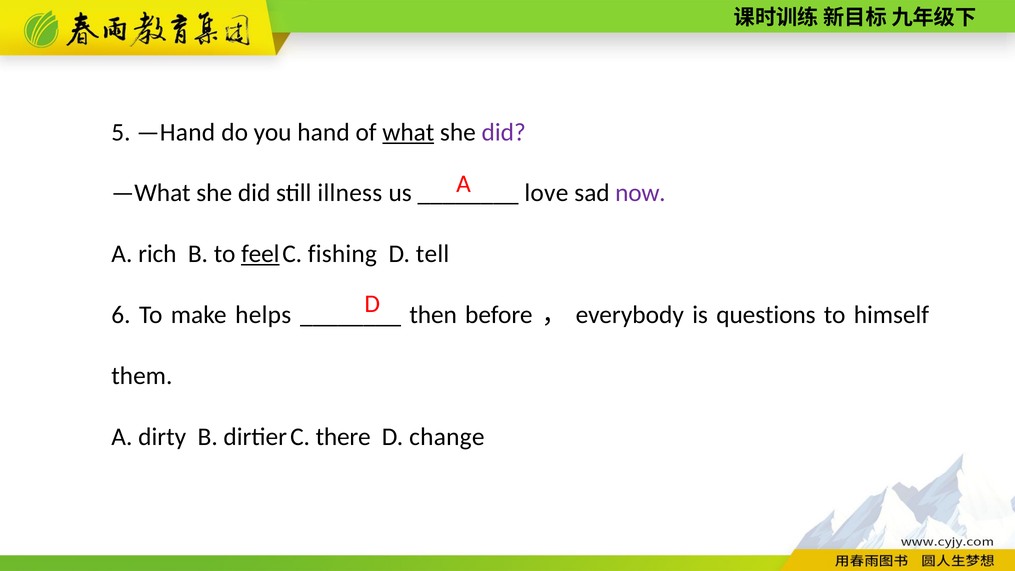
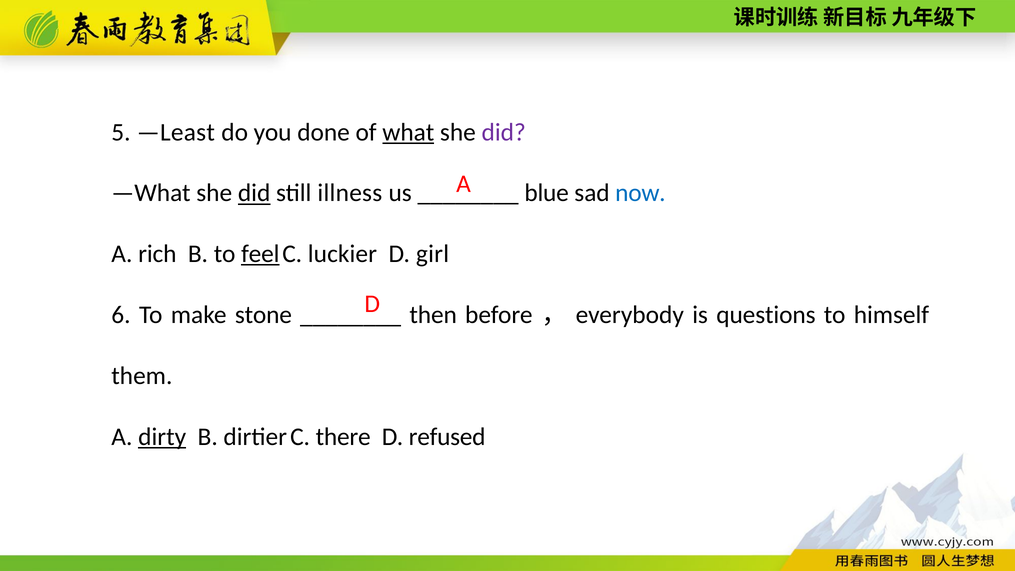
—Hand: —Hand -> —Least
hand: hand -> done
did at (254, 193) underline: none -> present
love: love -> blue
now colour: purple -> blue
fishing: fishing -> luckier
tell: tell -> girl
helps: helps -> stone
dirty underline: none -> present
change: change -> refused
